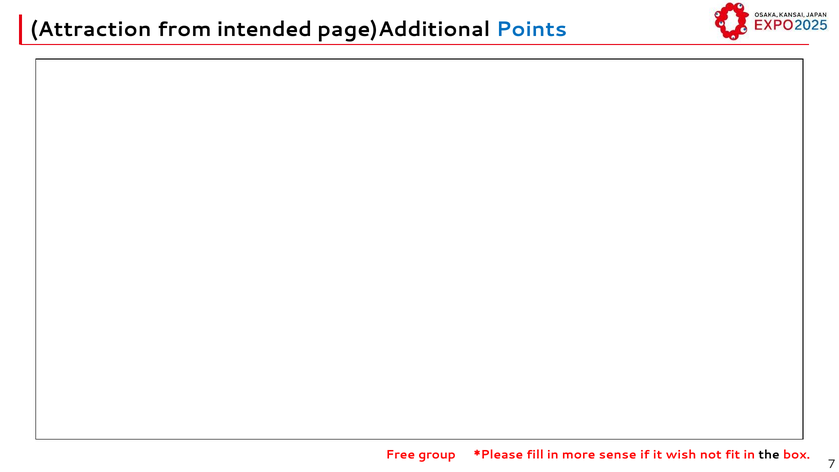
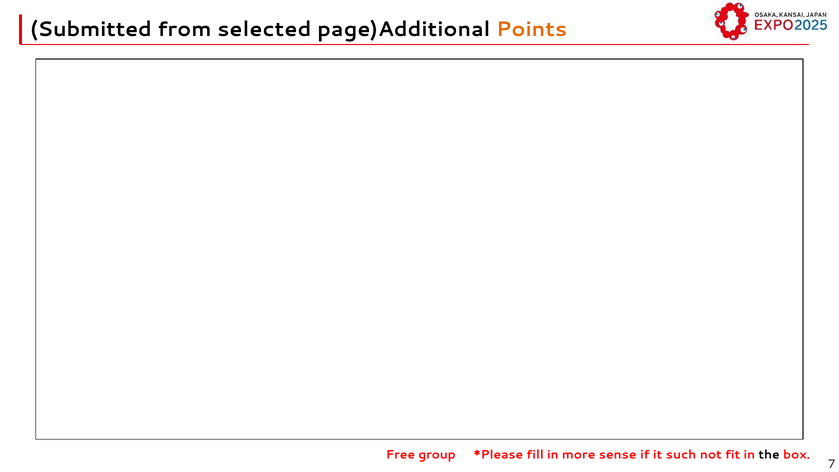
Attraction: Attraction -> Submitted
intended: intended -> selected
Points colour: blue -> orange
wish: wish -> such
